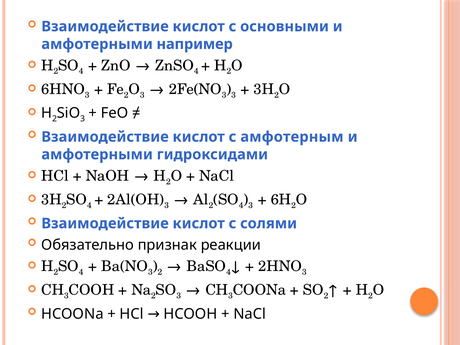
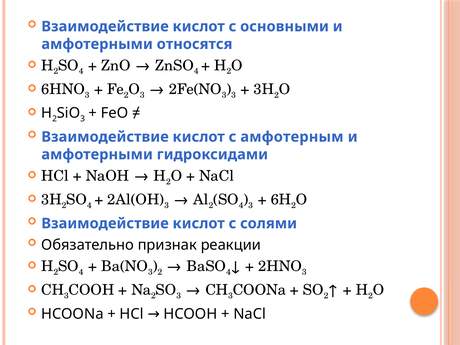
например: например -> относятся
